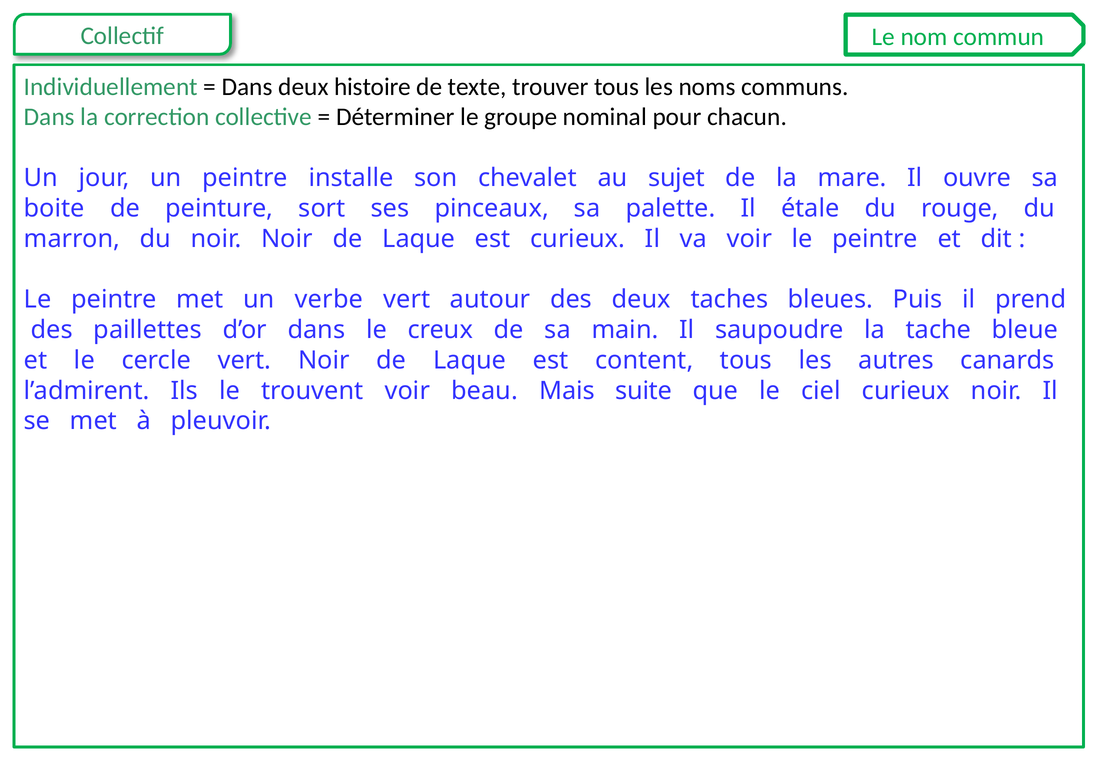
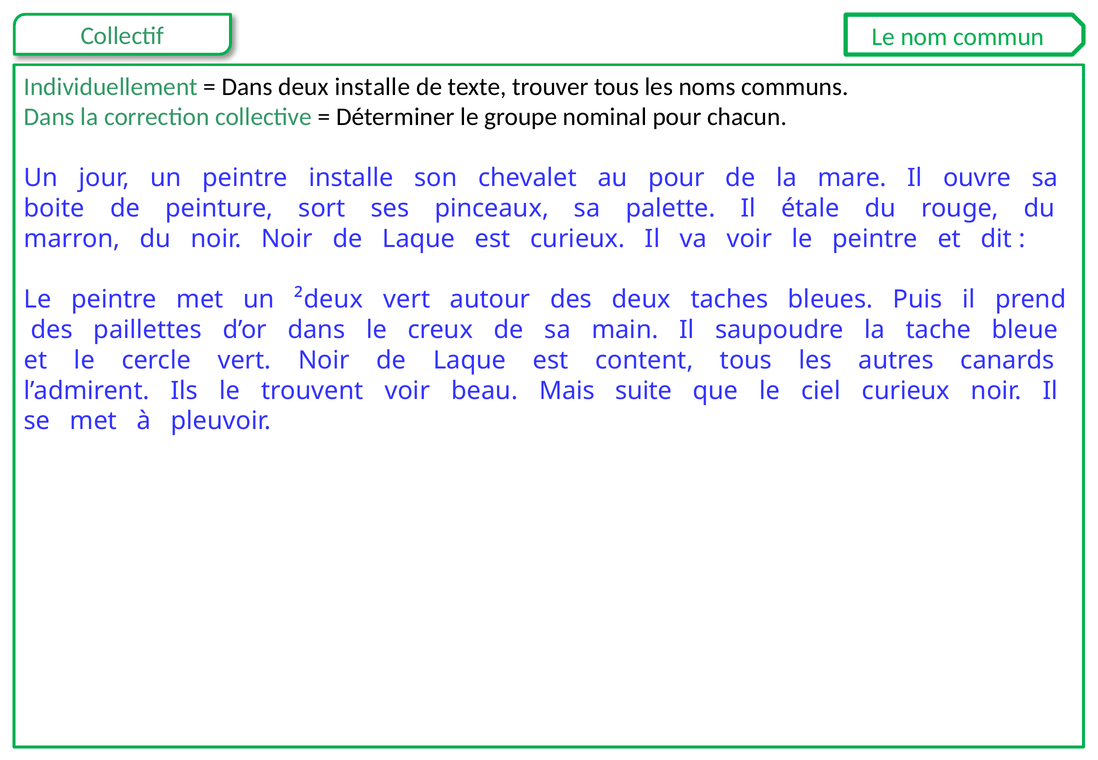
deux histoire: histoire -> installe
au sujet: sujet -> pour
verbe: verbe -> ²deux
